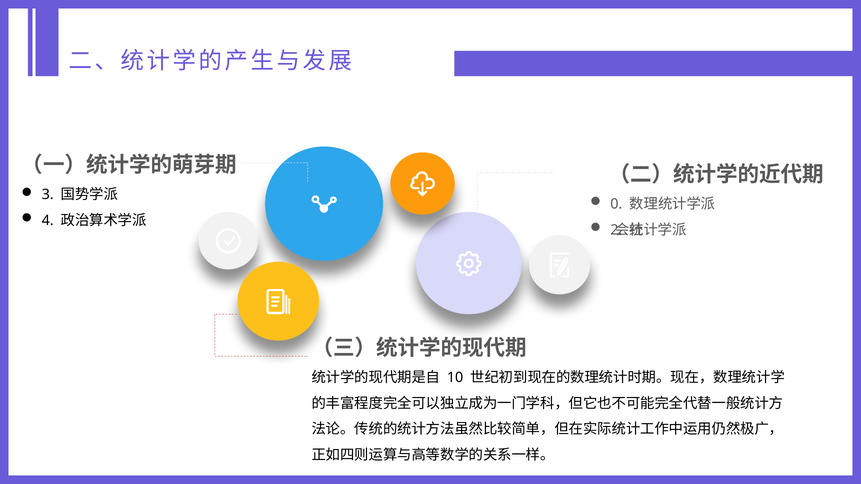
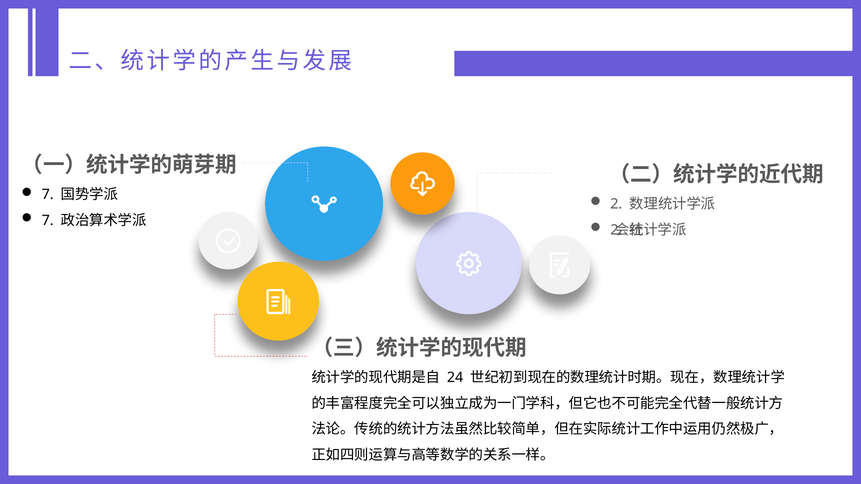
3 at (48, 195): 3 -> 7
0 at (616, 204): 0 -> 2
4 at (48, 221): 4 -> 7
10: 10 -> 24
